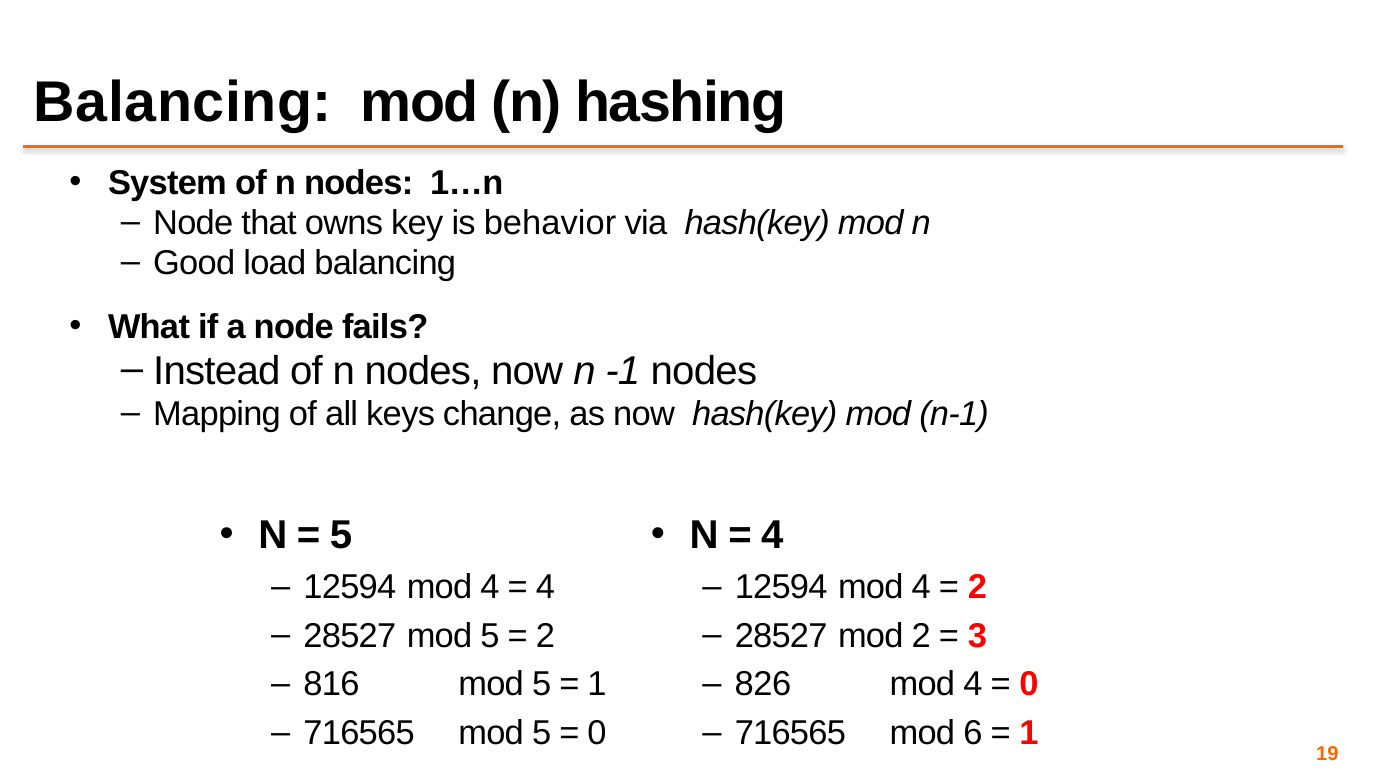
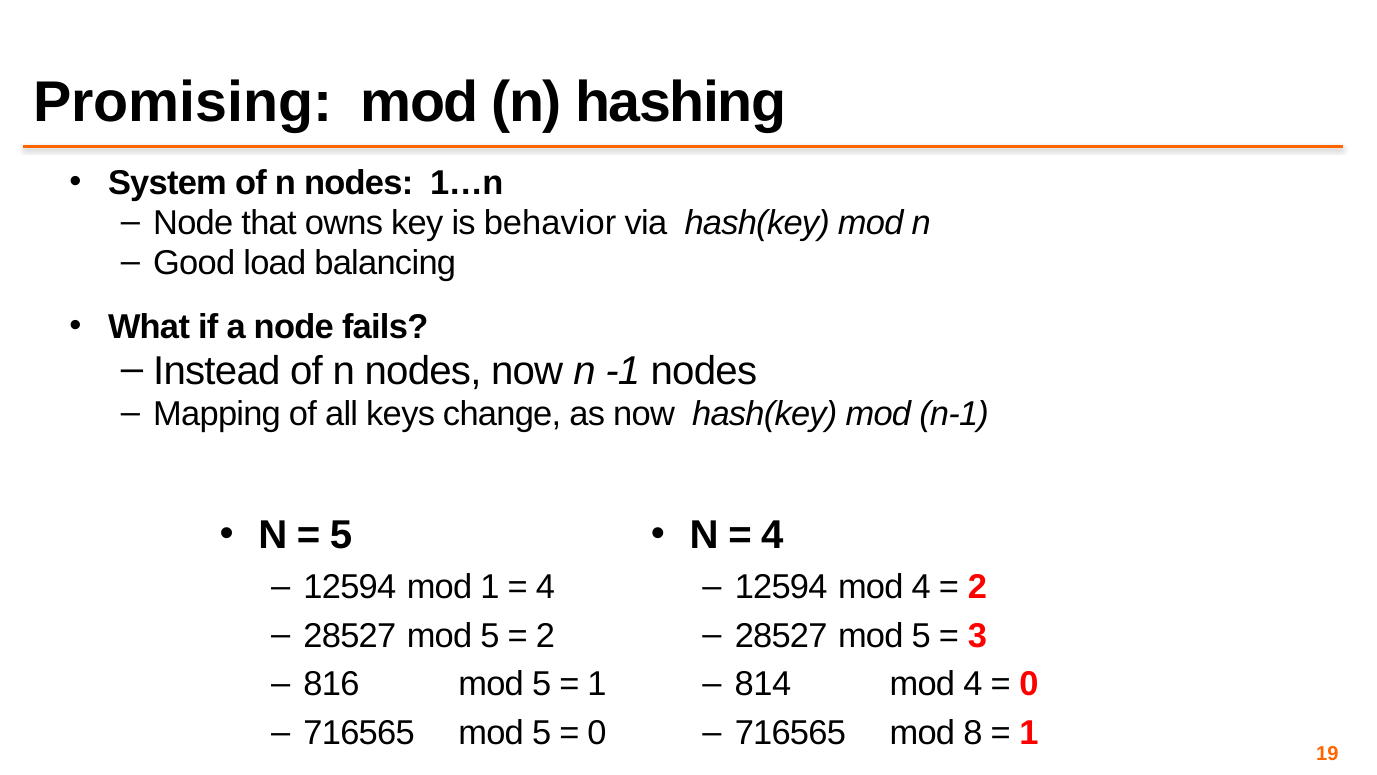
Balancing at (183, 103): Balancing -> Promising
4 at (490, 587): 4 -> 1
2 at (921, 636): 2 -> 5
826: 826 -> 814
6: 6 -> 8
